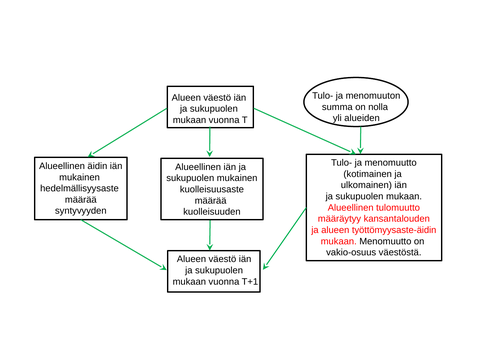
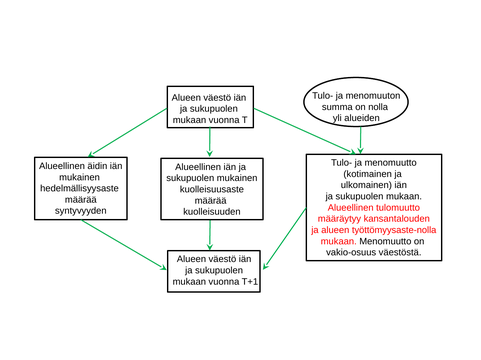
työttömyysaste-äidin: työttömyysaste-äidin -> työttömyysaste-nolla
